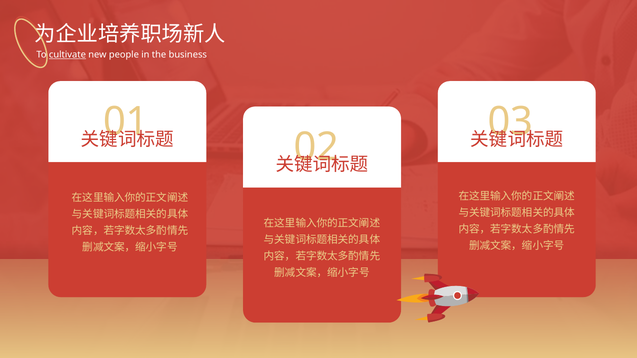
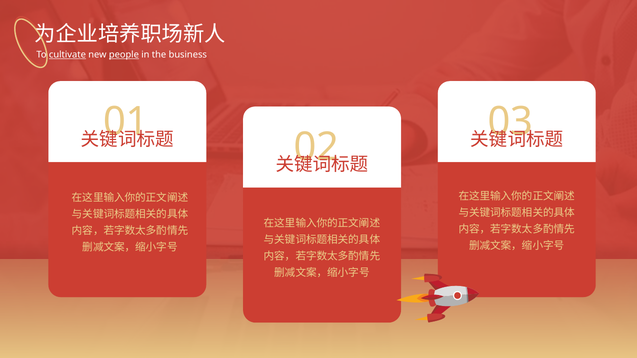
people underline: none -> present
